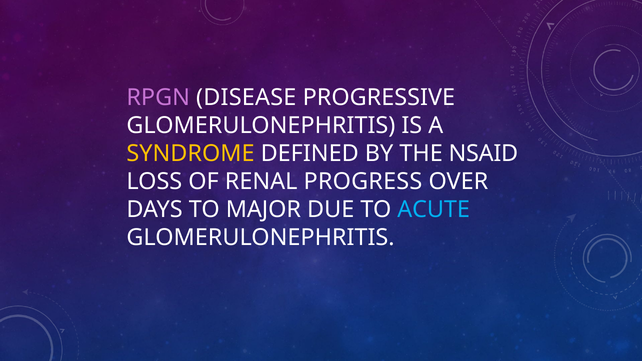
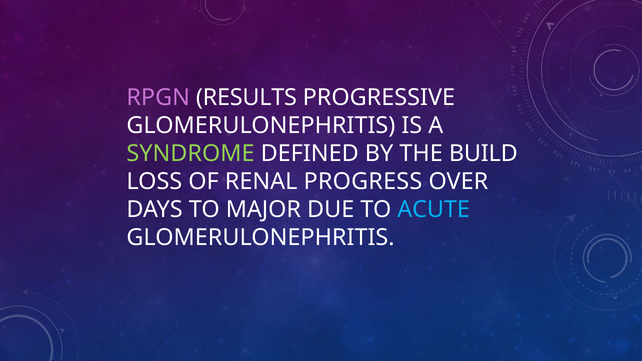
DISEASE: DISEASE -> RESULTS
SYNDROME colour: yellow -> light green
NSAID: NSAID -> BUILD
